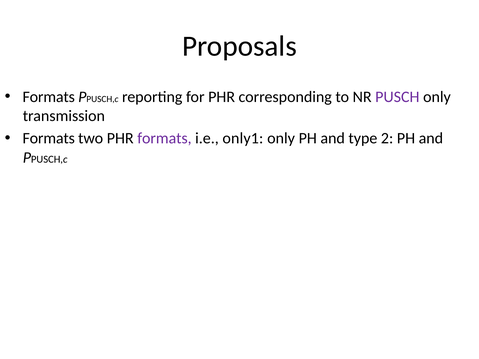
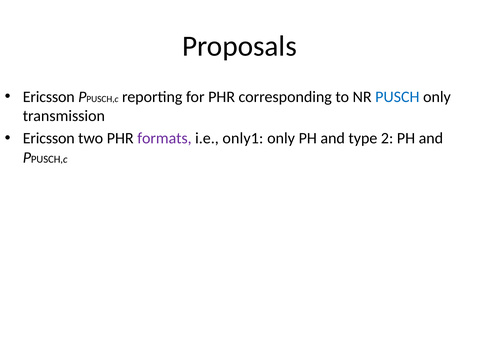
Formats at (49, 97): Formats -> Ericsson
PUSCH colour: purple -> blue
Formats at (49, 138): Formats -> Ericsson
